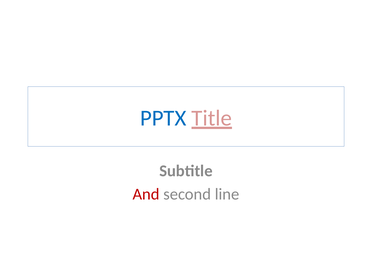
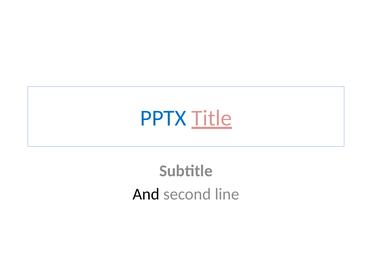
And colour: red -> black
